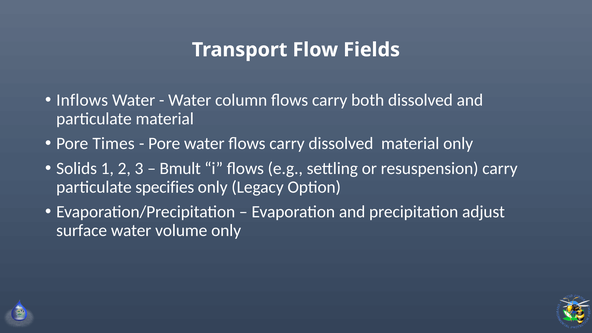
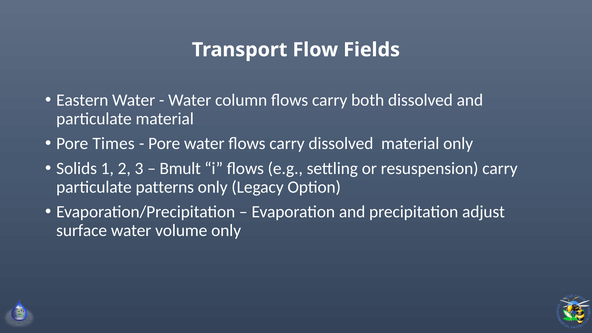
Inflows: Inflows -> Eastern
specifies: specifies -> patterns
